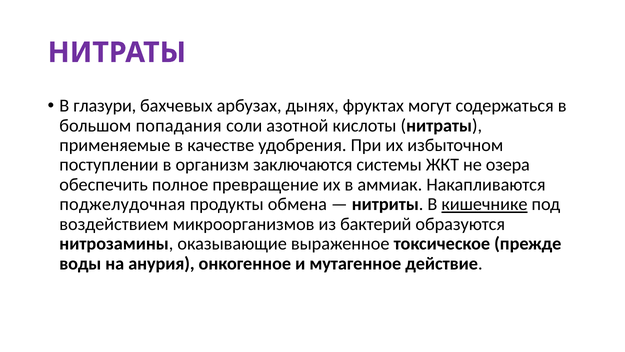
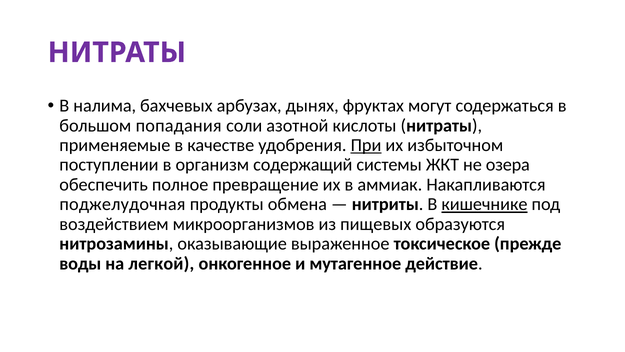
глазури: глазури -> налима
При underline: none -> present
заключаются: заключаются -> содержащий
бактерий: бактерий -> пищевых
анурия: анурия -> легкой
